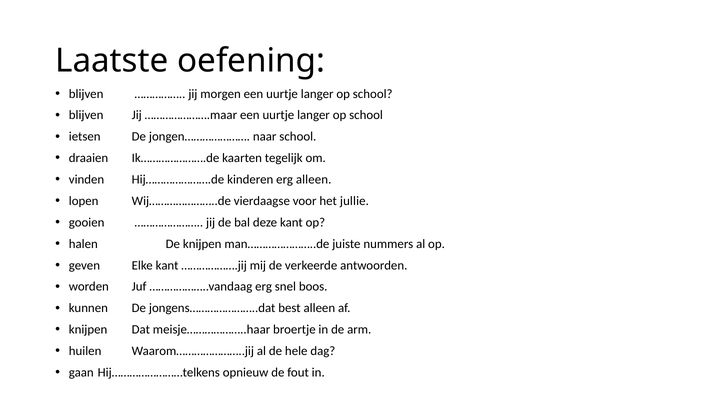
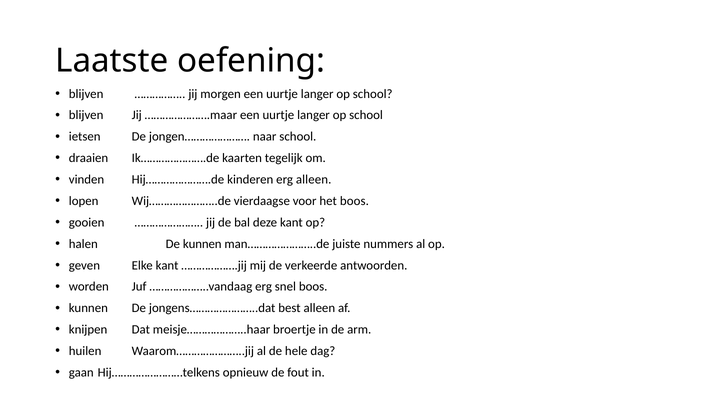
het jullie: jullie -> boos
De knijpen: knijpen -> kunnen
